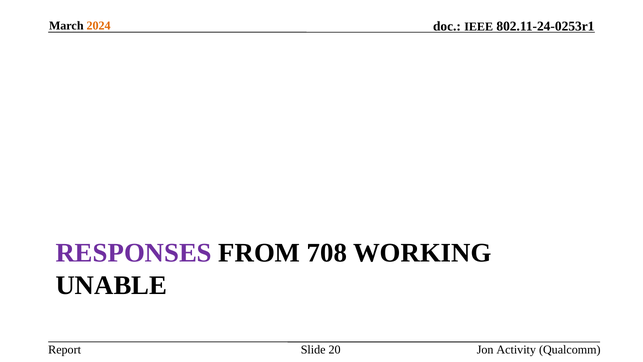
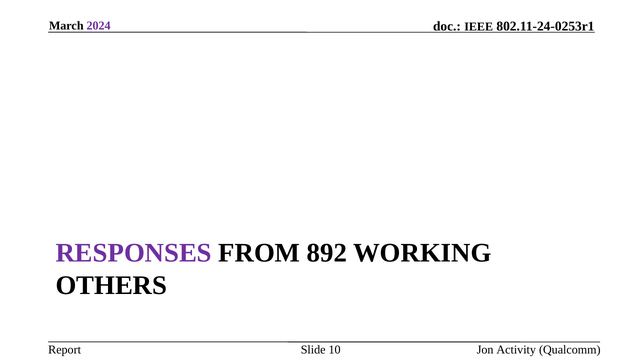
2024 colour: orange -> purple
708: 708 -> 892
UNABLE: UNABLE -> OTHERS
20: 20 -> 10
